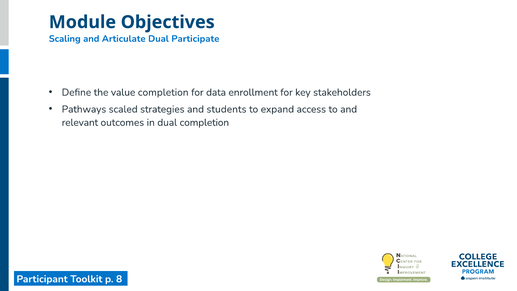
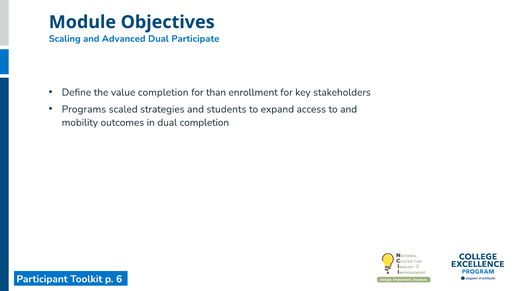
Articulate: Articulate -> Advanced
data: data -> than
Pathways: Pathways -> Programs
relevant: relevant -> mobility
8: 8 -> 6
